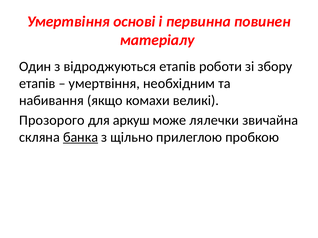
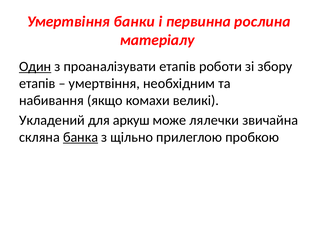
основі: основі -> банки
повинен: повинен -> рослина
Один underline: none -> present
відроджуються: відроджуються -> проаналізувати
Прозорого: Прозорого -> Укладений
